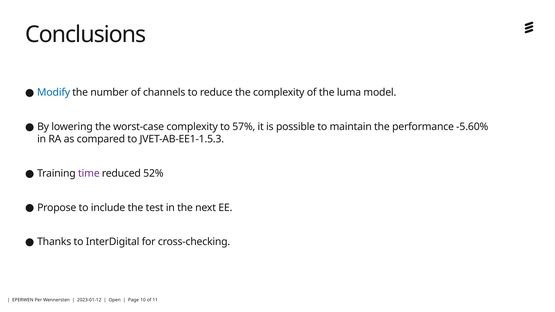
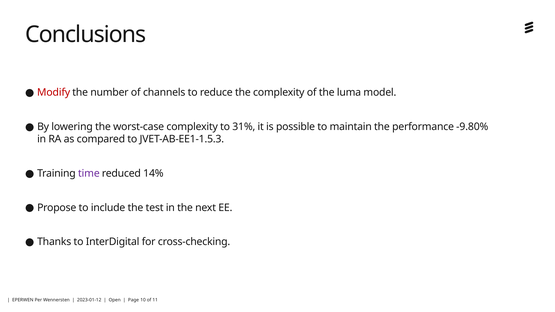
Modify colour: blue -> red
57%: 57% -> 31%
-5.60%: -5.60% -> -9.80%
52%: 52% -> 14%
